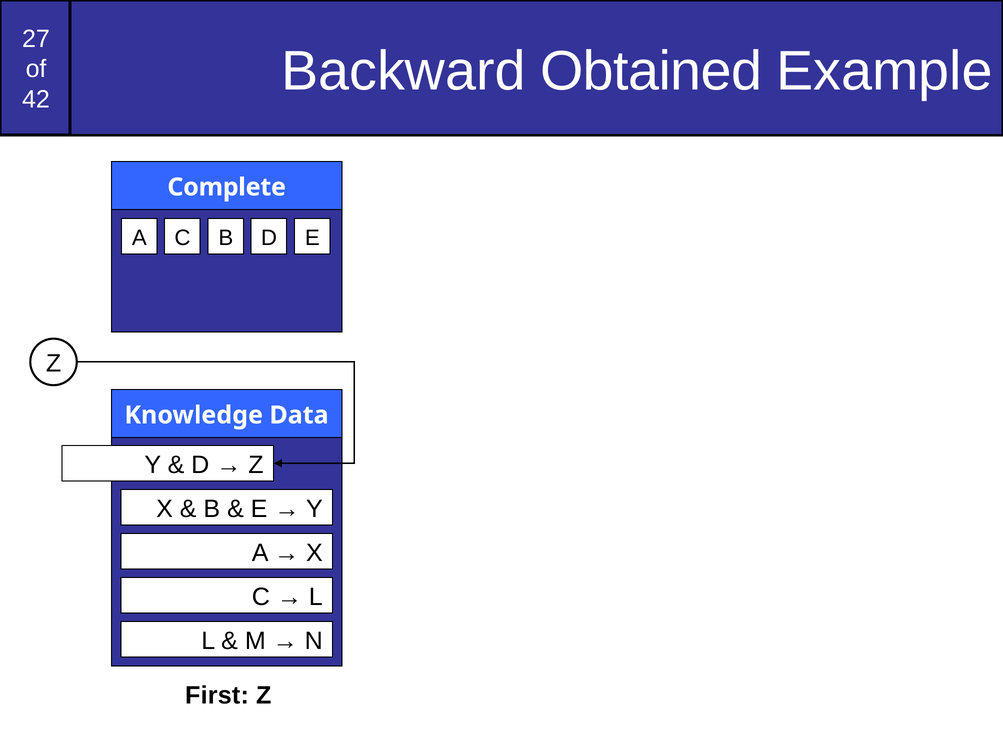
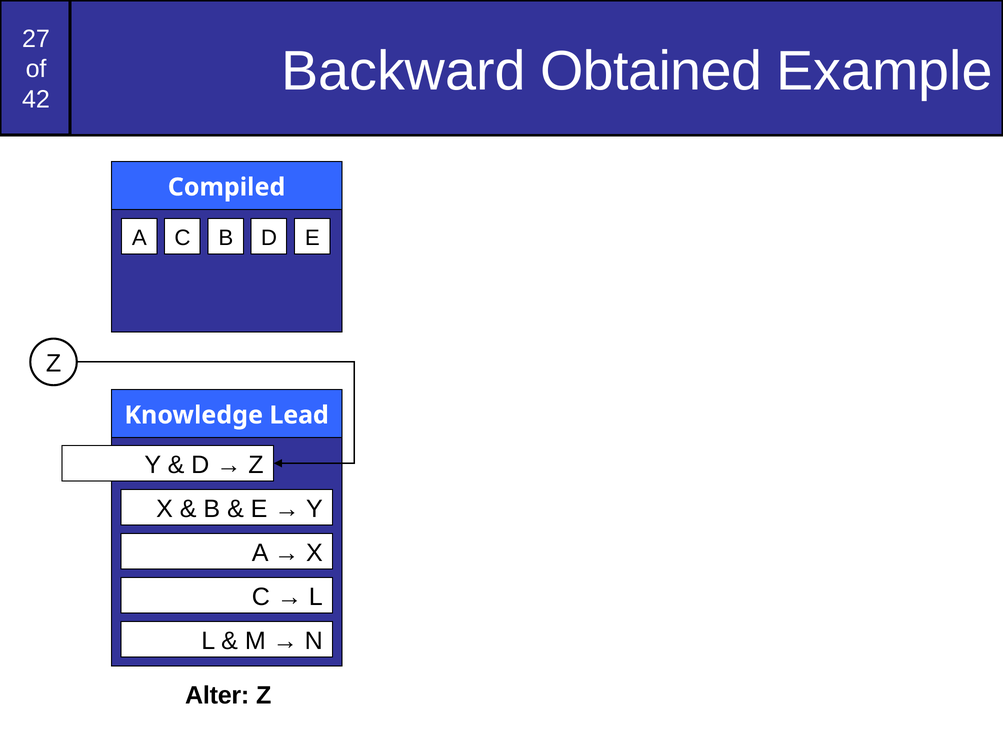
Complete: Complete -> Compiled
Data: Data -> Lead
First: First -> Alter
